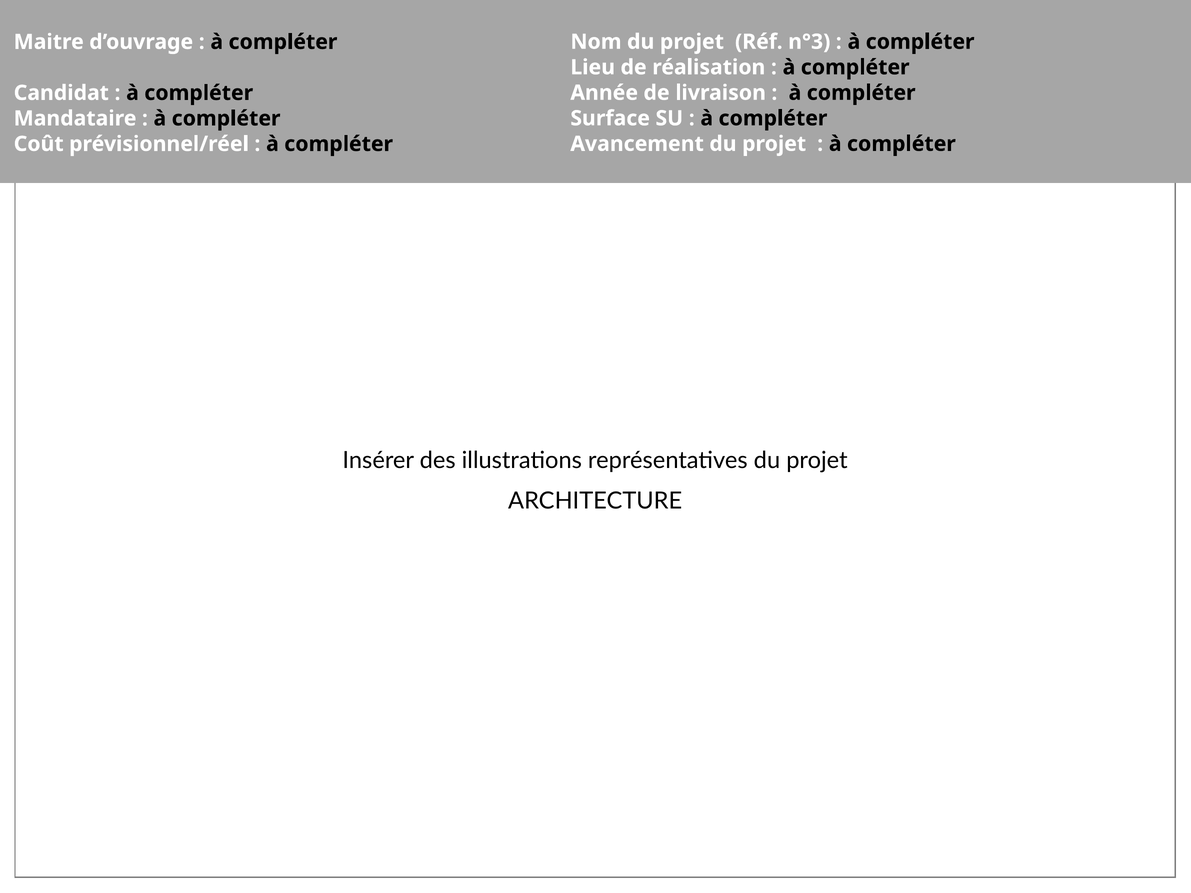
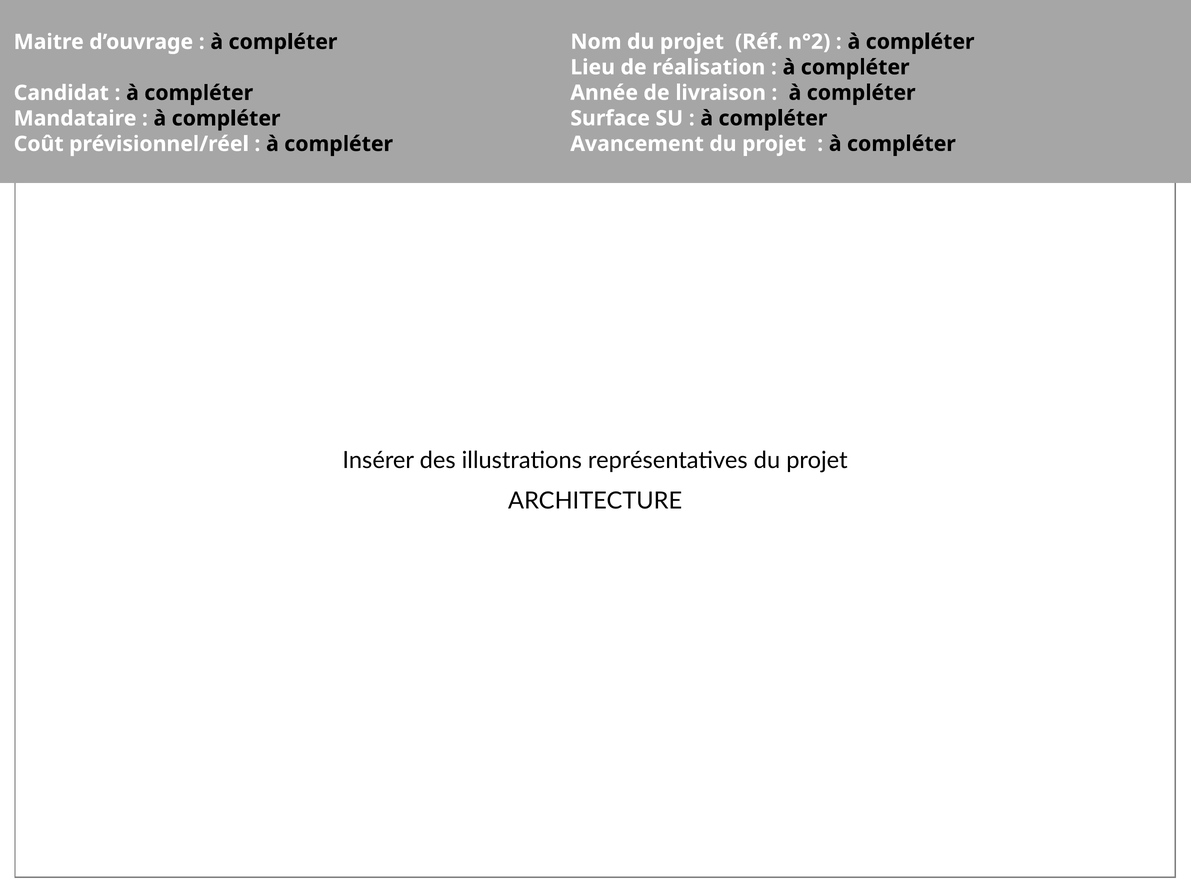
n°3: n°3 -> n°2
